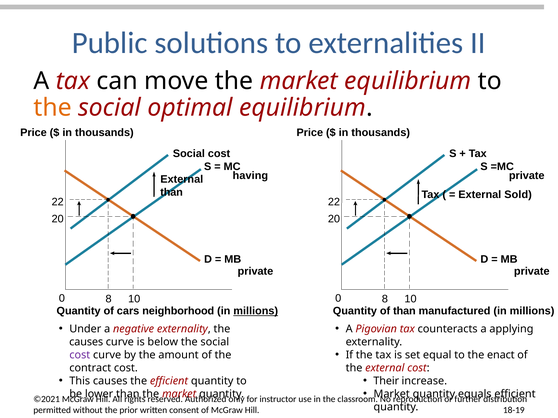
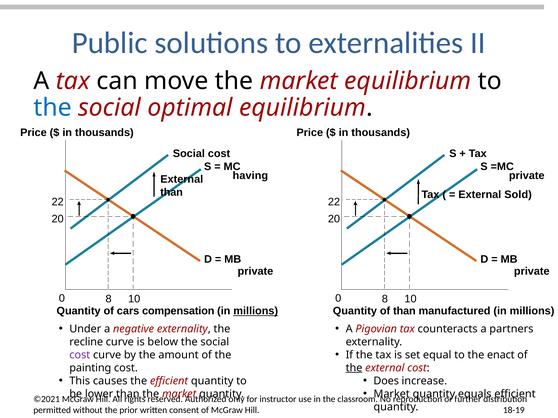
the at (53, 108) colour: orange -> blue
neighborhood: neighborhood -> compensation
applying: applying -> partners
causes at (86, 342): causes -> recline
the at (354, 368) underline: none -> present
contract: contract -> painting
Their: Their -> Does
